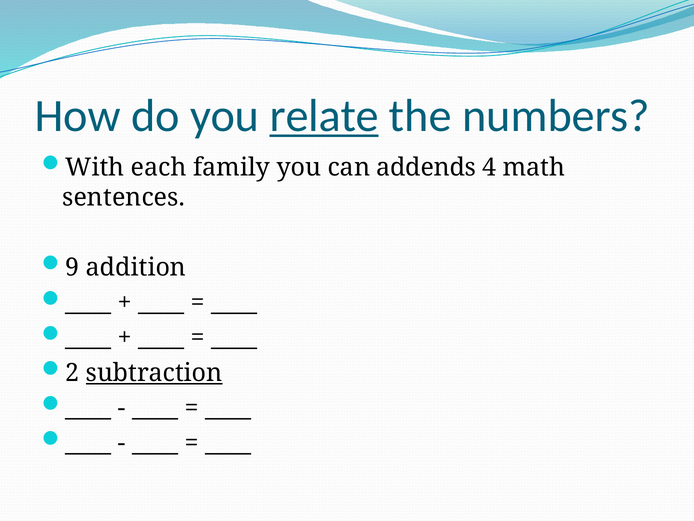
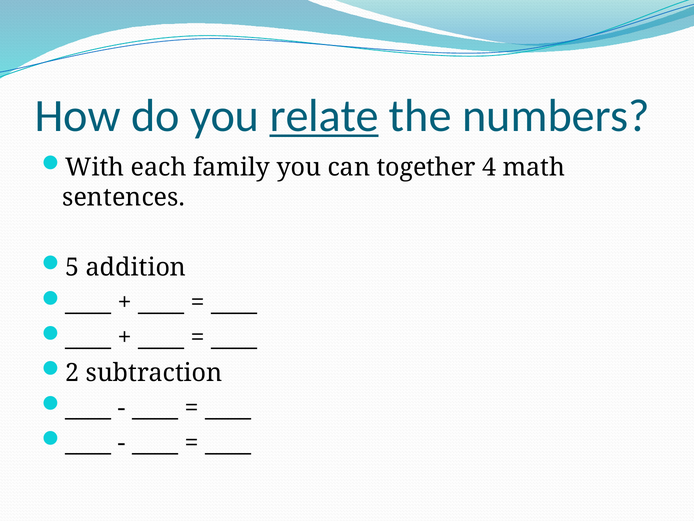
addends: addends -> together
9: 9 -> 5
subtraction underline: present -> none
